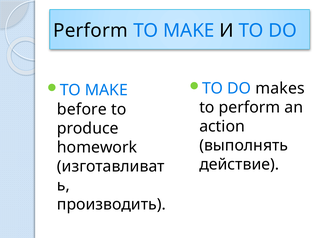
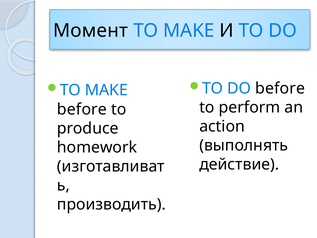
Perform at (91, 31): Perform -> Момент
DO makes: makes -> before
